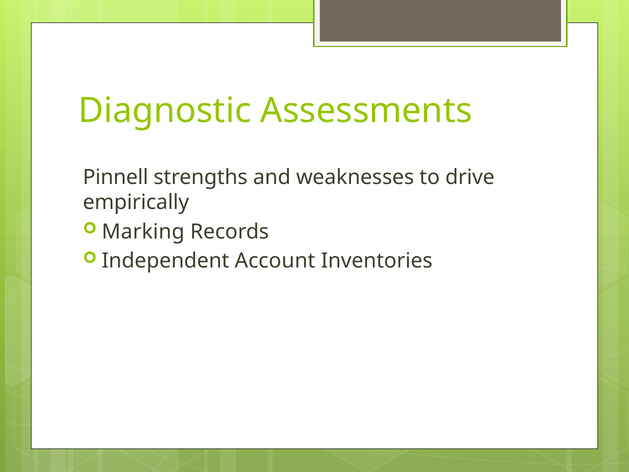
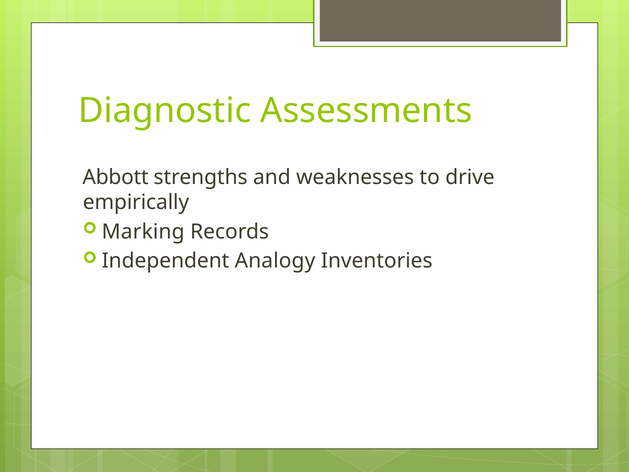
Pinnell: Pinnell -> Abbott
Account: Account -> Analogy
